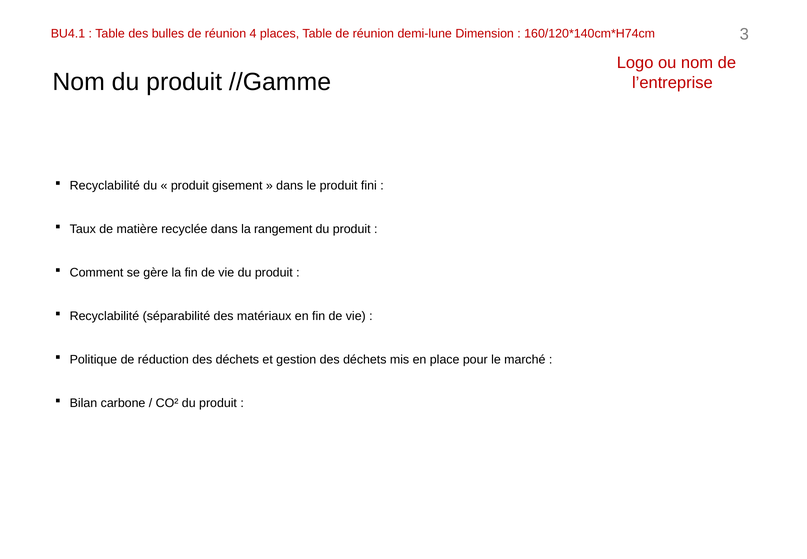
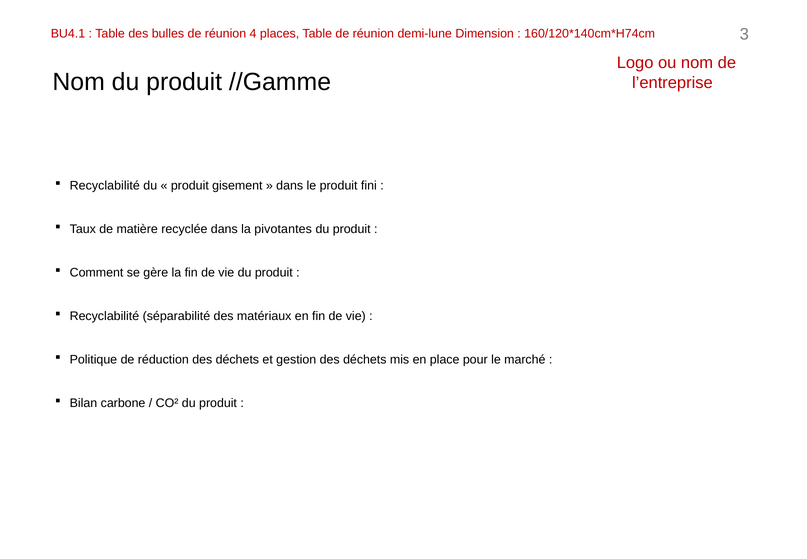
rangement: rangement -> pivotantes
